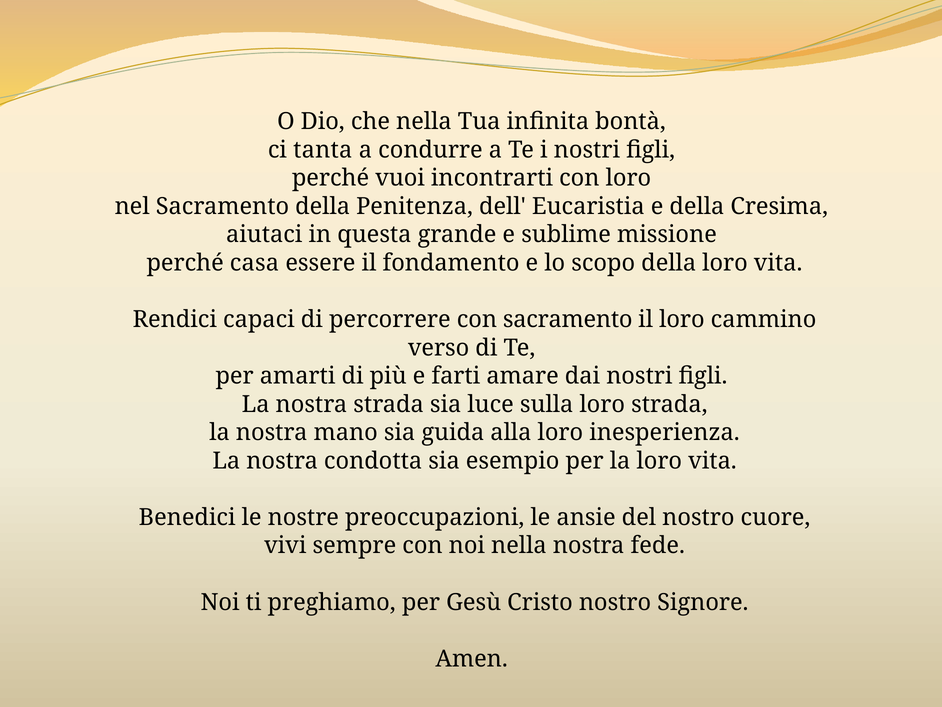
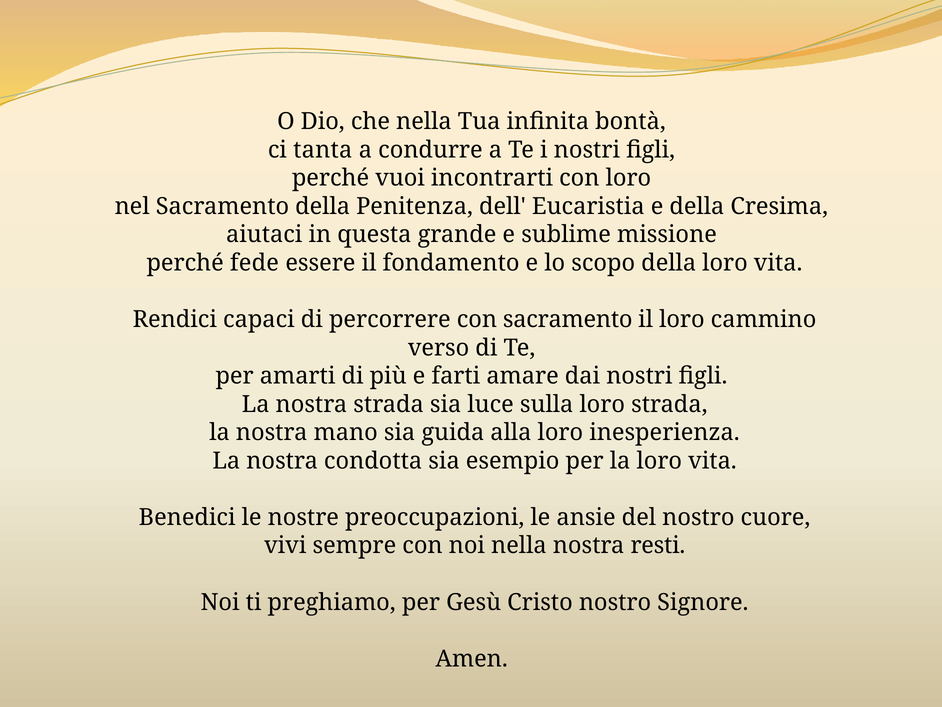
casa: casa -> fede
fede: fede -> resti
